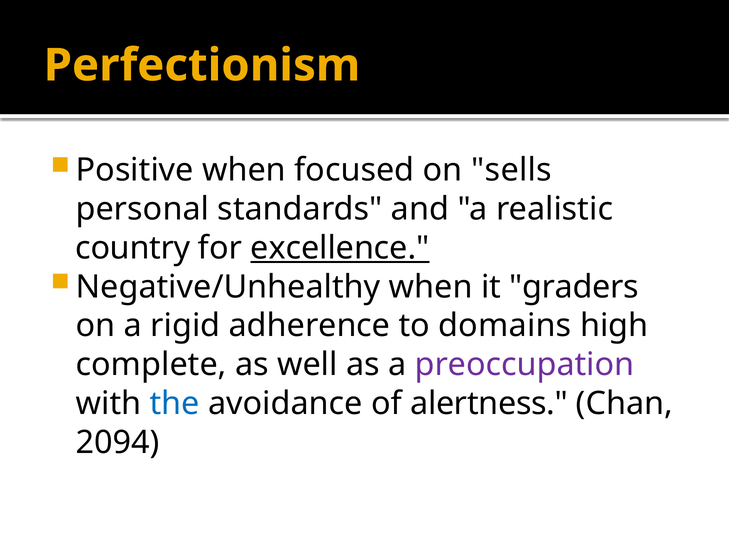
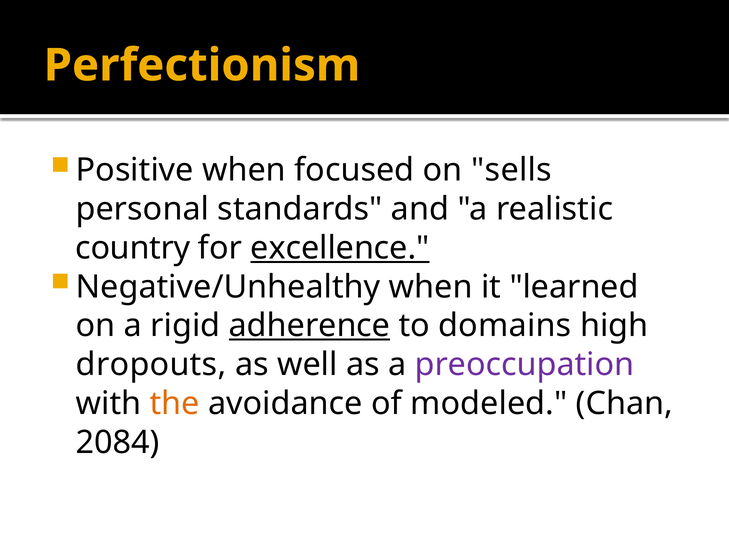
graders: graders -> learned
adherence underline: none -> present
complete: complete -> dropouts
the colour: blue -> orange
alertness: alertness -> modeled
2094: 2094 -> 2084
